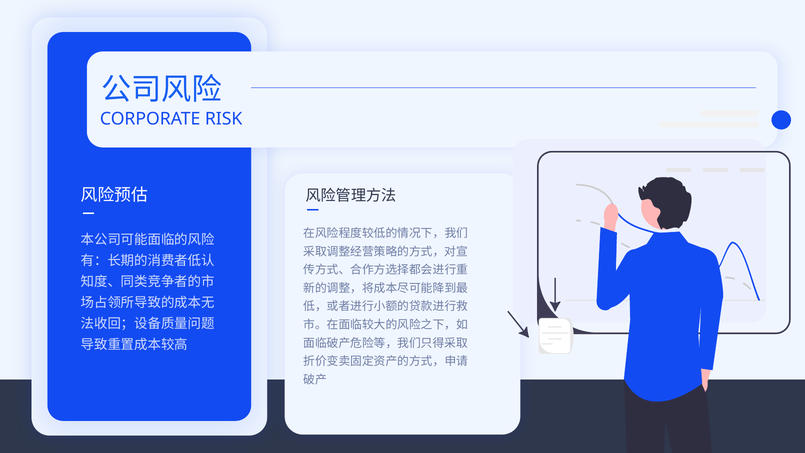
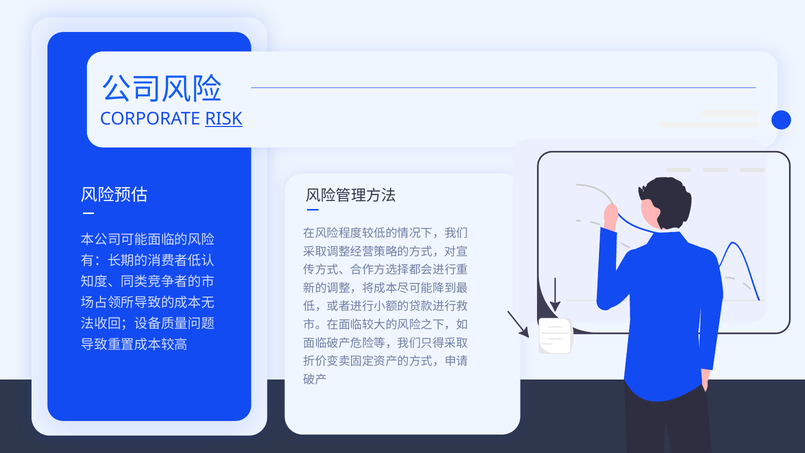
RISK underline: none -> present
